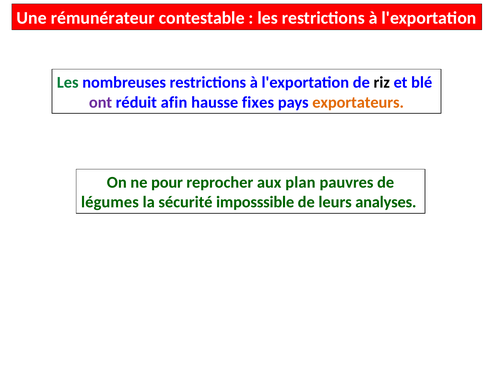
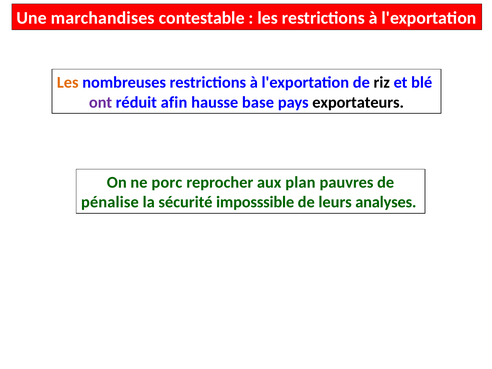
rémunérateur: rémunérateur -> marchandises
Les at (68, 83) colour: green -> orange
fixes: fixes -> base
exportateurs colour: orange -> black
pour: pour -> porc
légumes: légumes -> pénalise
